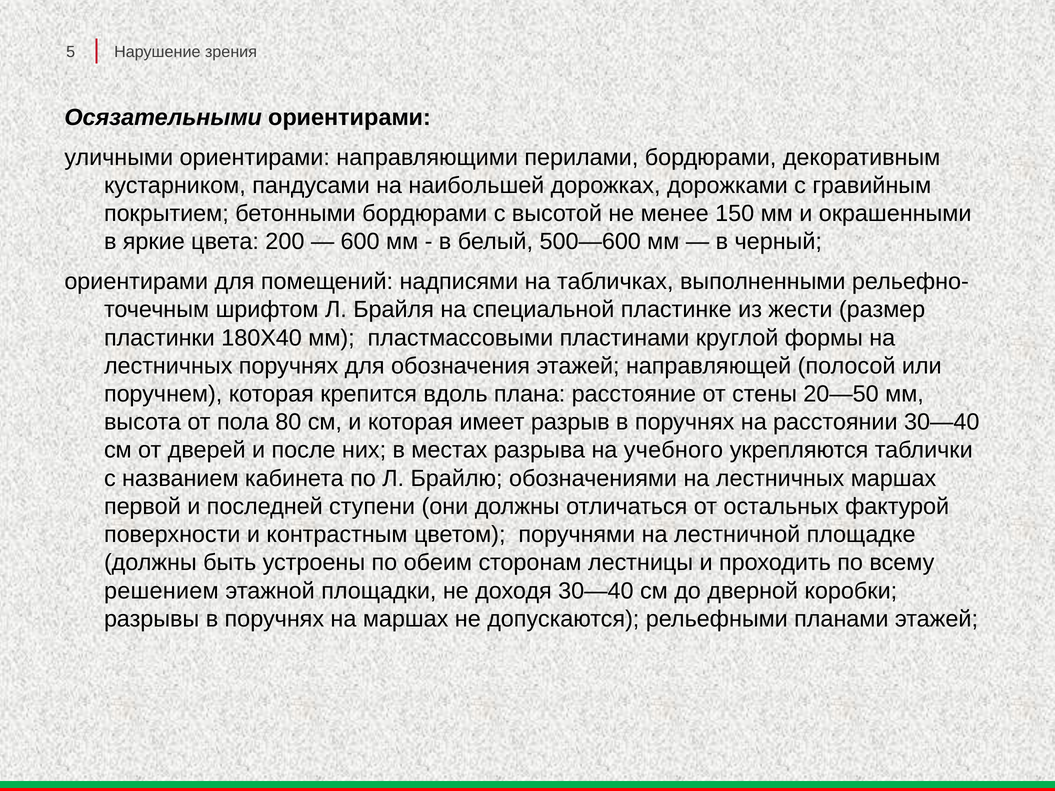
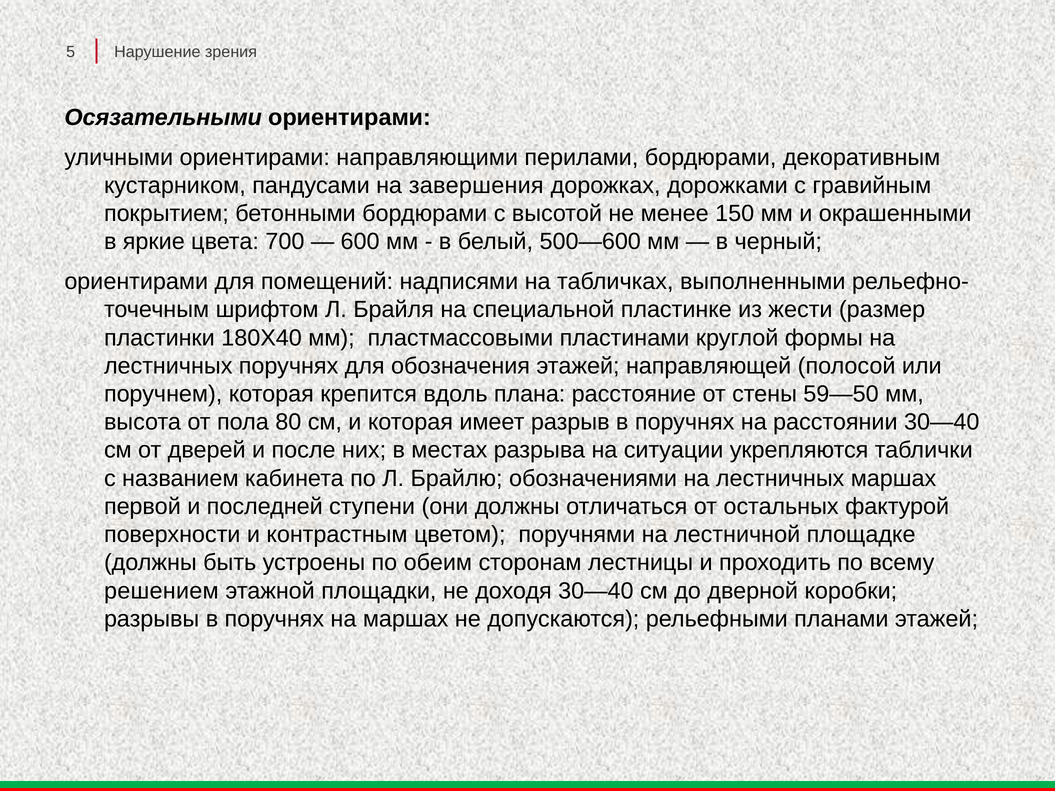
наибольшей: наибольшей -> завершения
200: 200 -> 700
20—50: 20—50 -> 59—50
учебного: учебного -> ситуации
